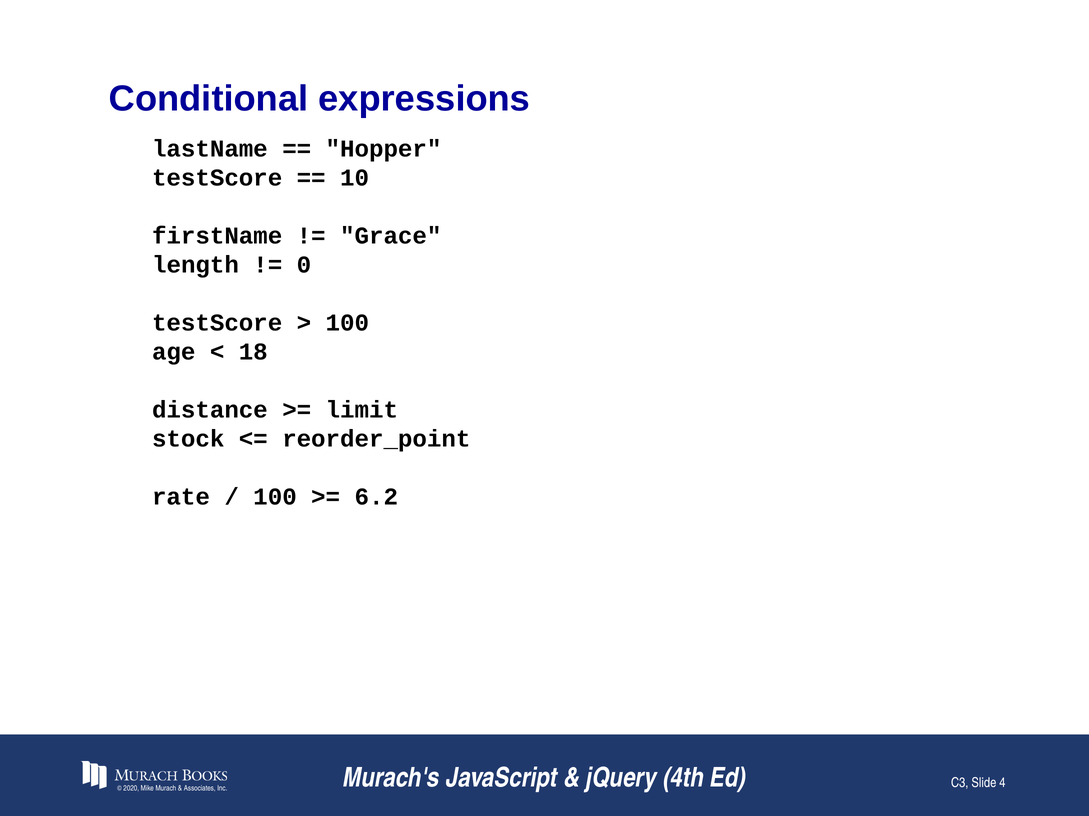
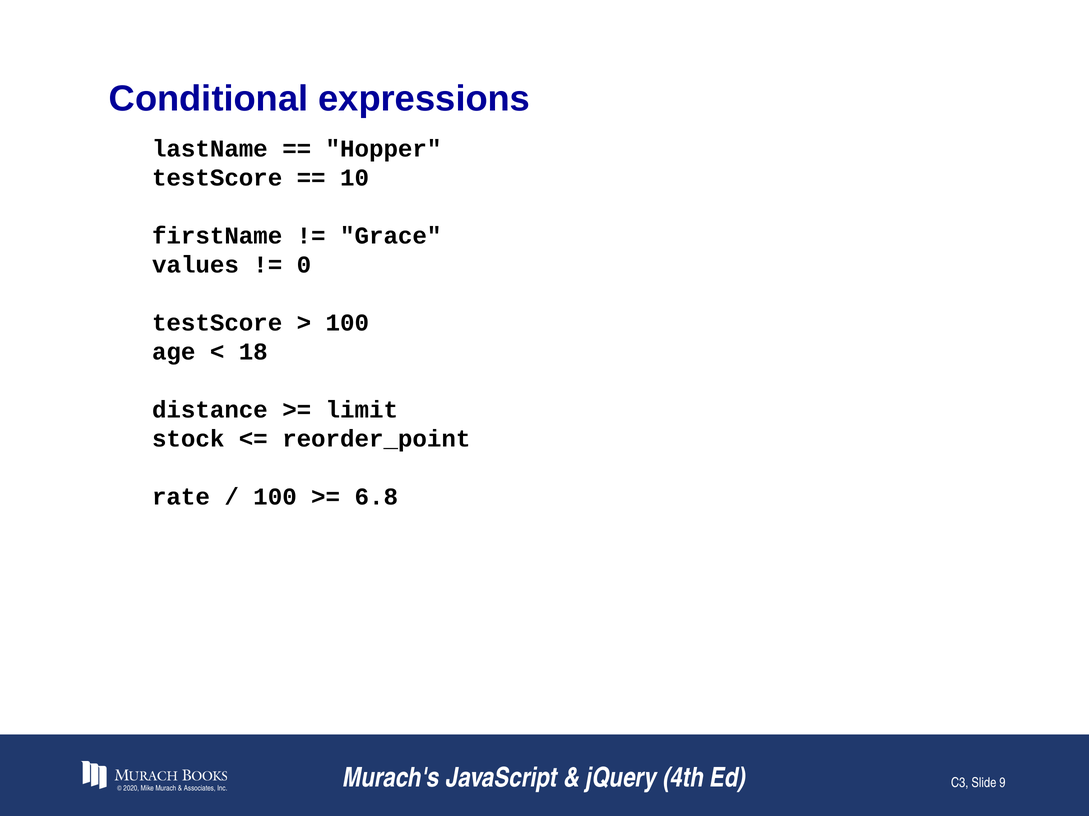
length: length -> values
6.2: 6.2 -> 6.8
4: 4 -> 9
